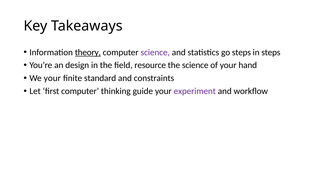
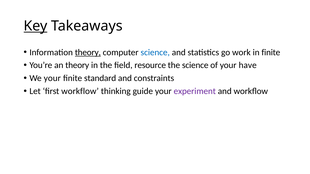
Key underline: none -> present
science at (155, 52) colour: purple -> blue
go steps: steps -> work
in steps: steps -> finite
an design: design -> theory
hand: hand -> have
first computer: computer -> workflow
